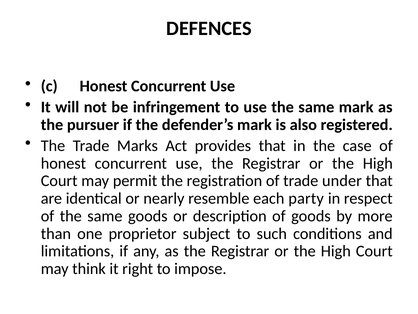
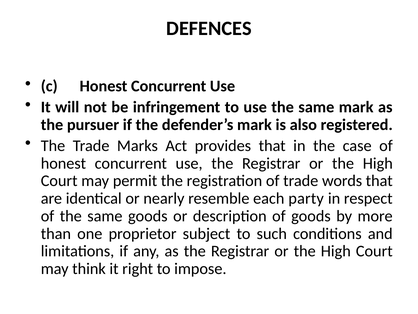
under: under -> words
